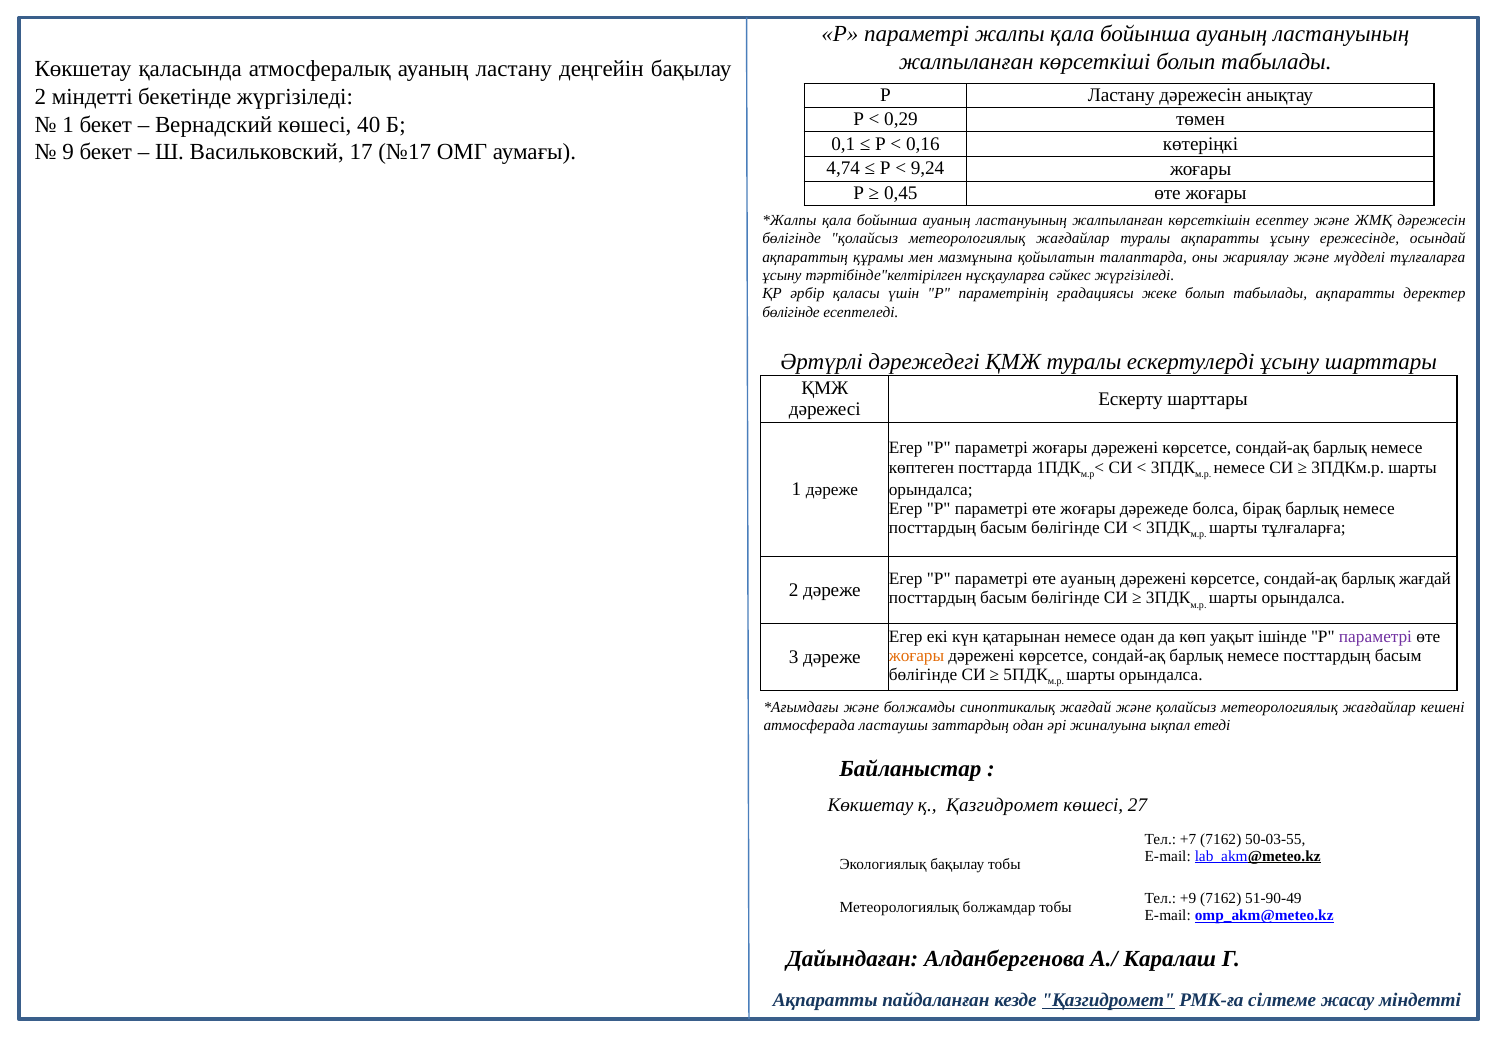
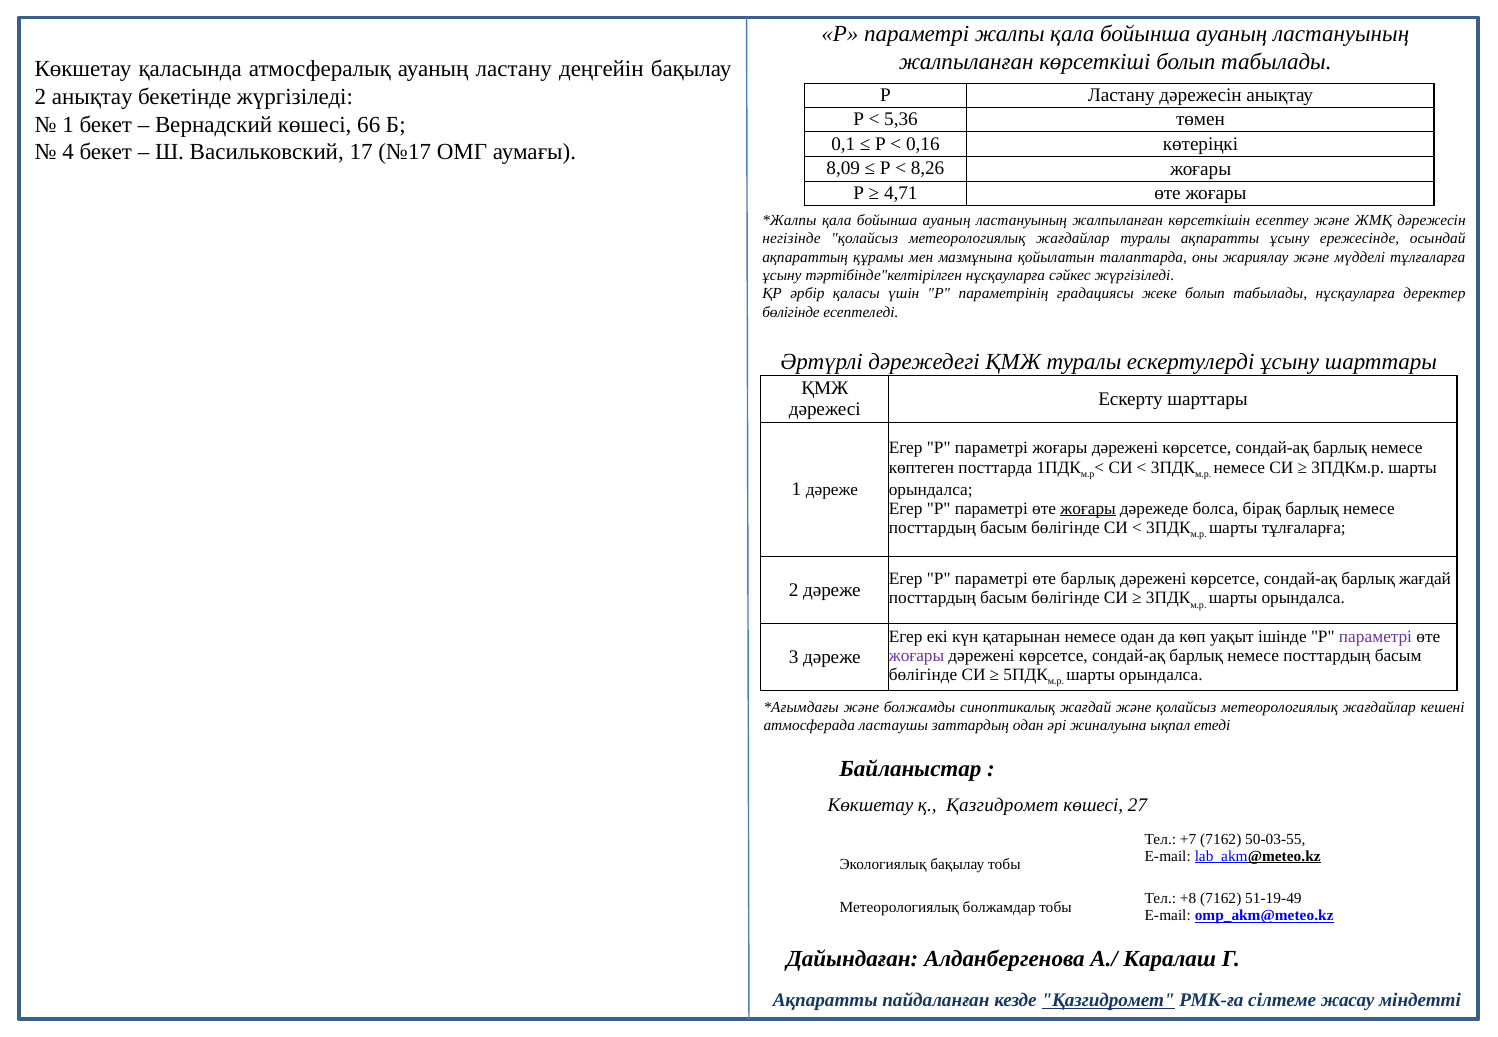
2 міндетті: міндетті -> анықтау
0,29: 0,29 -> 5,36
40: 40 -> 66
9: 9 -> 4
4,74: 4,74 -> 8,09
9,24: 9,24 -> 8,26
0,45: 0,45 -> 4,71
бөлігінде at (792, 239): бөлігінде -> негізінде
табылады ақпаратты: ақпаратты -> нұсқауларға
жоғары at (1088, 509) underline: none -> present
өте ауаның: ауаның -> барлық
жоғары at (917, 656) colour: orange -> purple
+9: +9 -> +8
51-90-49: 51-90-49 -> 51-19-49
